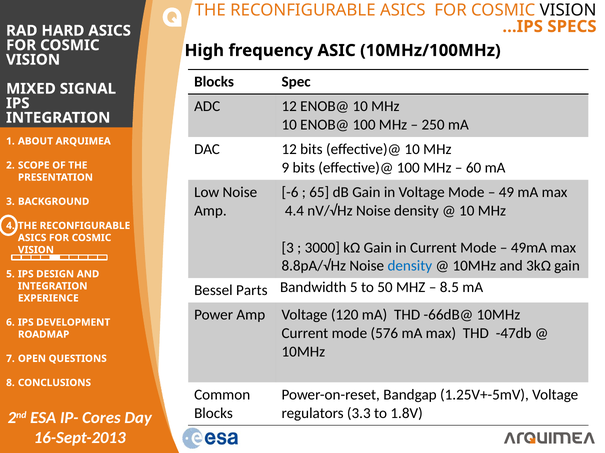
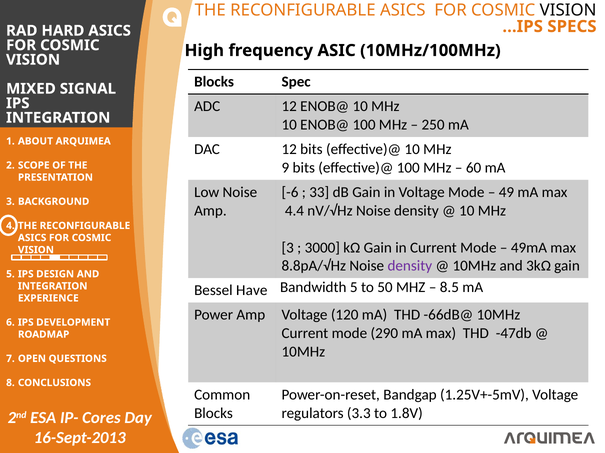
65: 65 -> 33
density at (410, 266) colour: blue -> purple
Parts: Parts -> Have
576: 576 -> 290
